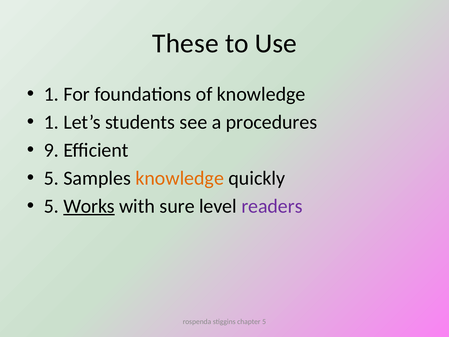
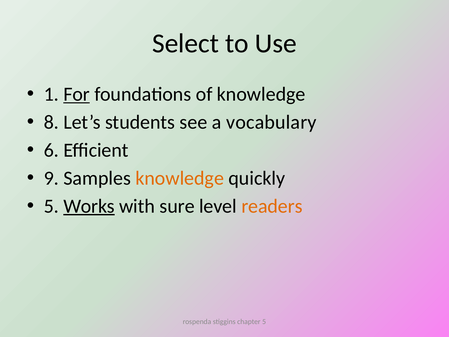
These: These -> Select
For underline: none -> present
1 at (51, 122): 1 -> 8
procedures: procedures -> vocabulary
9: 9 -> 6
5 at (51, 178): 5 -> 9
readers colour: purple -> orange
